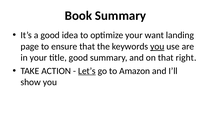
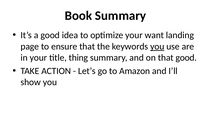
title good: good -> thing
that right: right -> good
Let’s underline: present -> none
